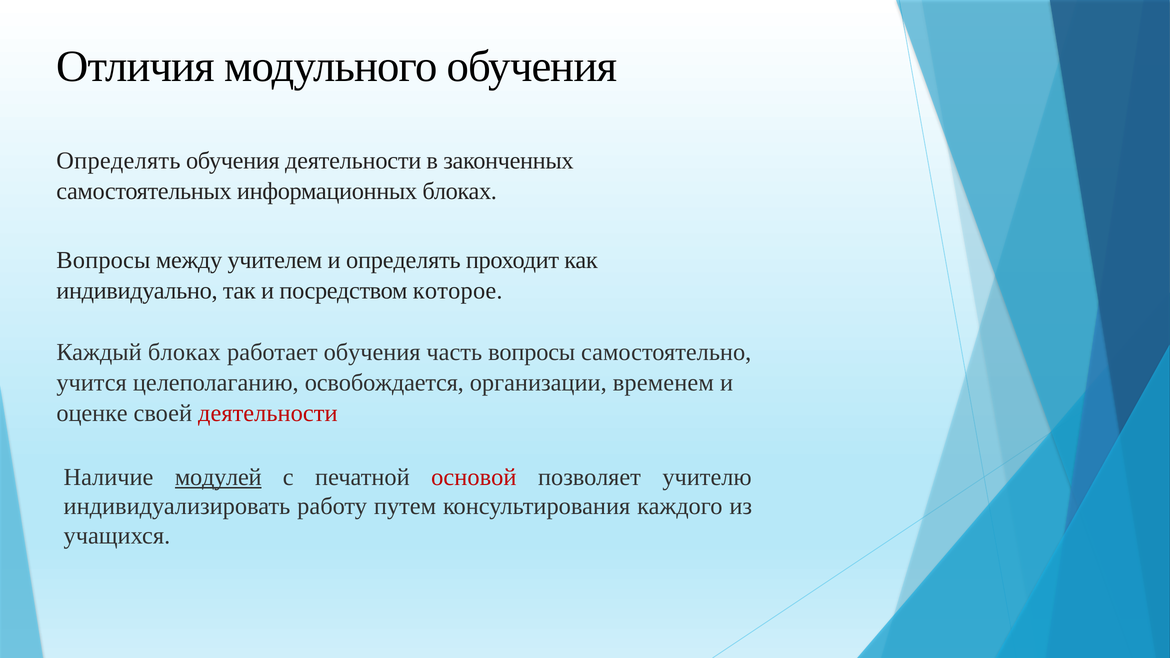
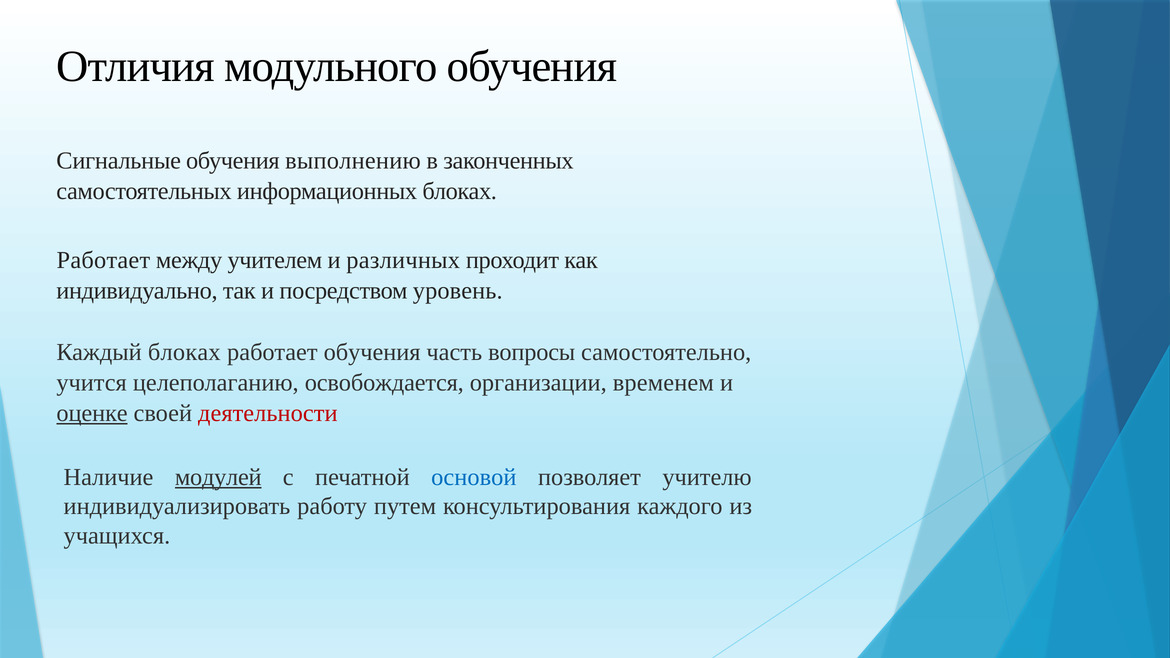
Определять at (118, 161): Определять -> Сигнальные
обучения деятельности: деятельности -> выполнению
Вопросы at (103, 260): Вопросы -> Работает
и определять: определять -> различных
которое: которое -> уровень
оценке underline: none -> present
основой colour: red -> blue
